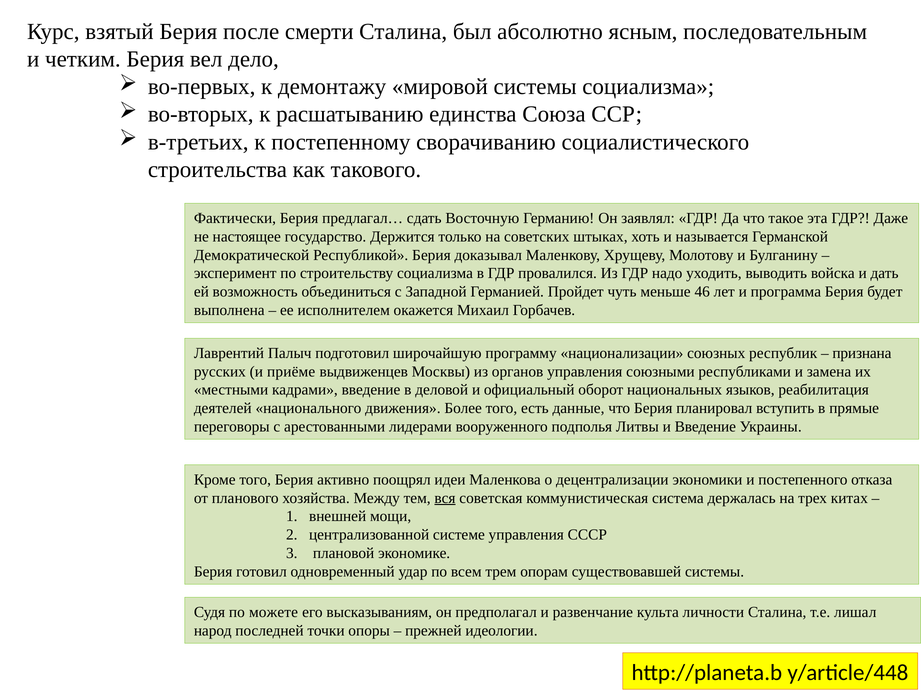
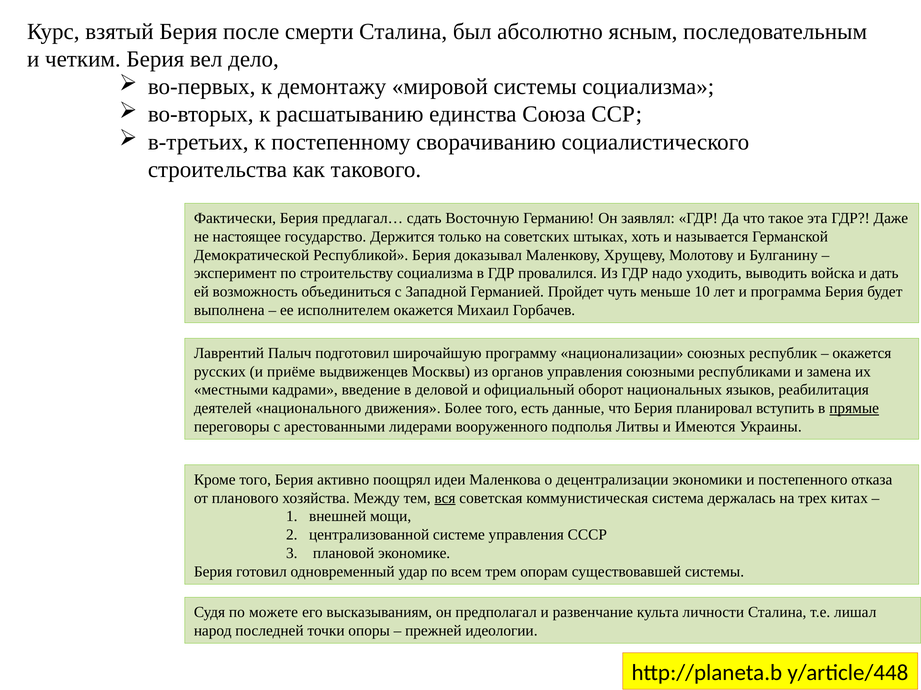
46: 46 -> 10
признана at (862, 353): признана -> окажется
прямые underline: none -> present
и Введение: Введение -> Имеются
